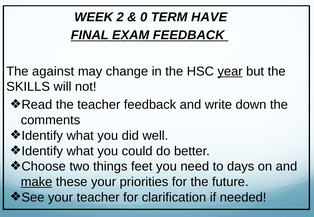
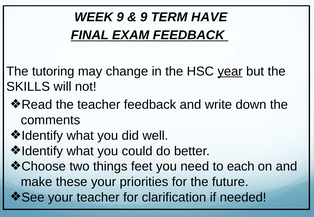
WEEK 2: 2 -> 9
0 at (144, 17): 0 -> 9
against: against -> tutoring
days: days -> each
make underline: present -> none
